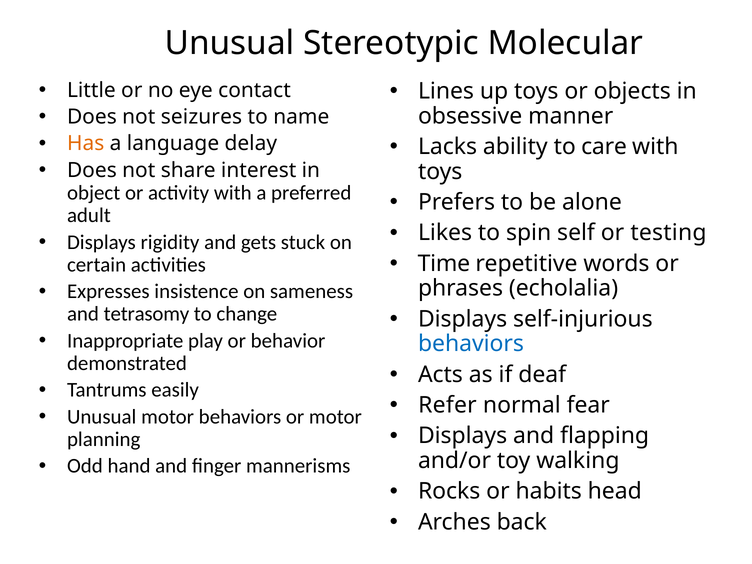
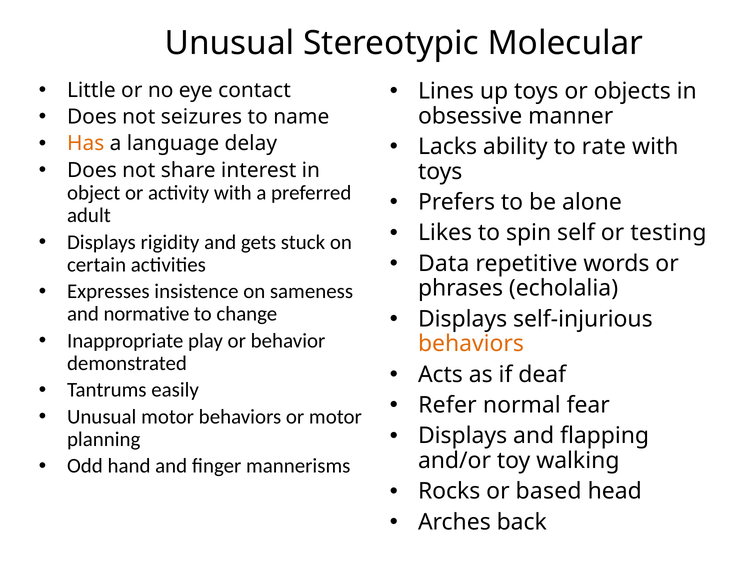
care: care -> rate
Time: Time -> Data
tetrasomy: tetrasomy -> normative
behaviors at (471, 344) colour: blue -> orange
habits: habits -> based
